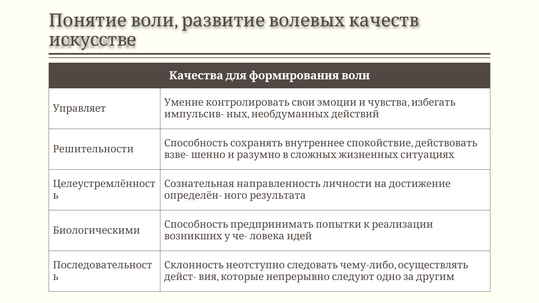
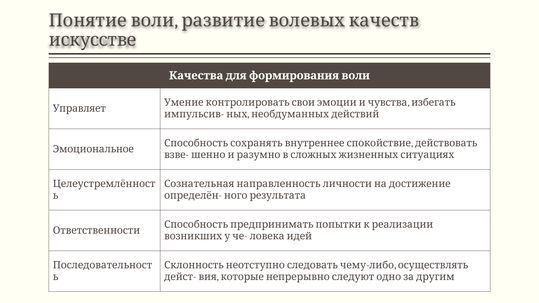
Решительности: Решительности -> Эмоциональное
Биологическими: Биологическими -> Ответственности
